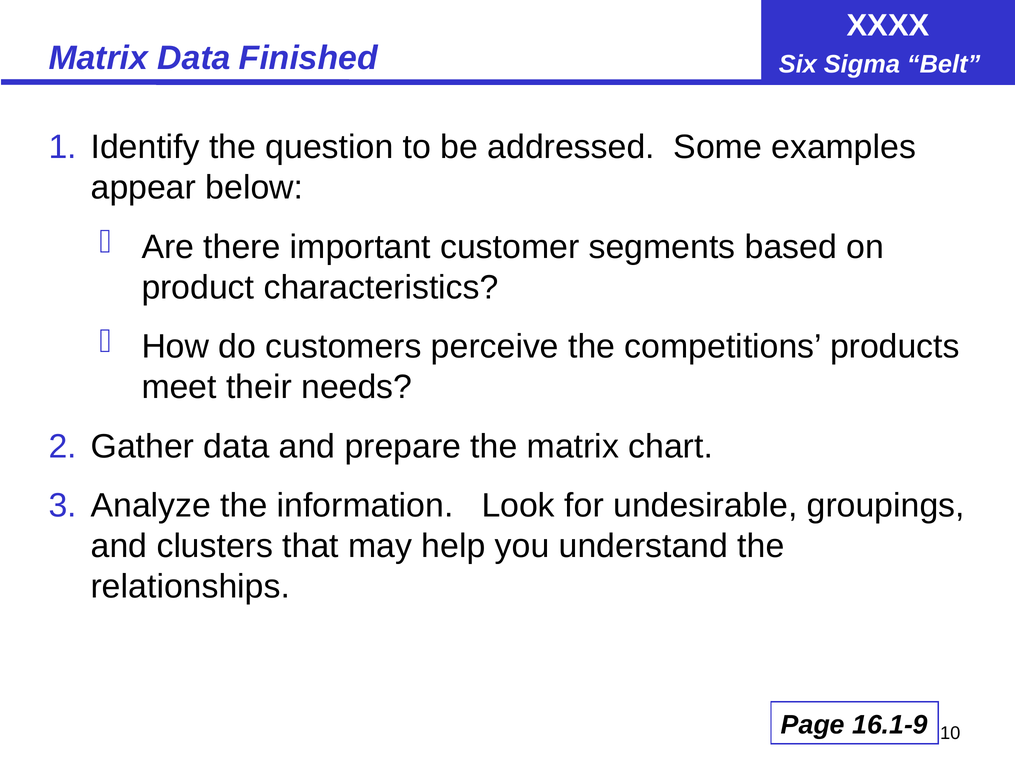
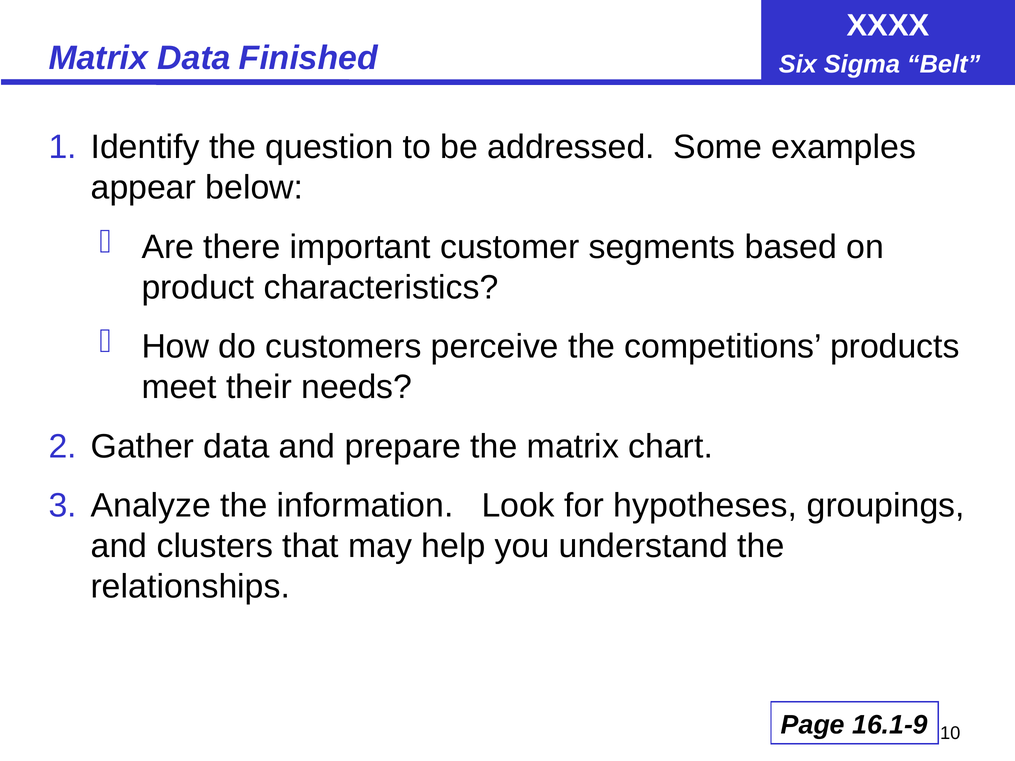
undesirable: undesirable -> hypotheses
